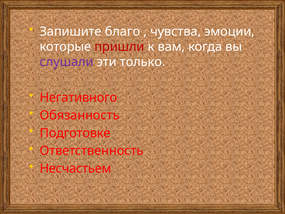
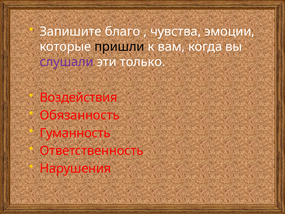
пришли colour: red -> black
Негативного: Негативного -> Воздействия
Подготовке: Подготовке -> Гуманность
Несчастьем: Несчастьем -> Нарушения
